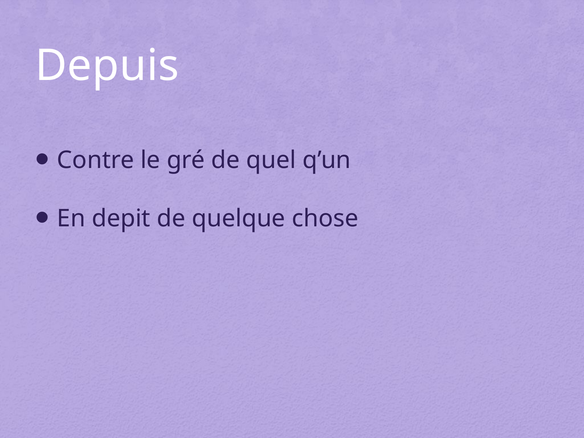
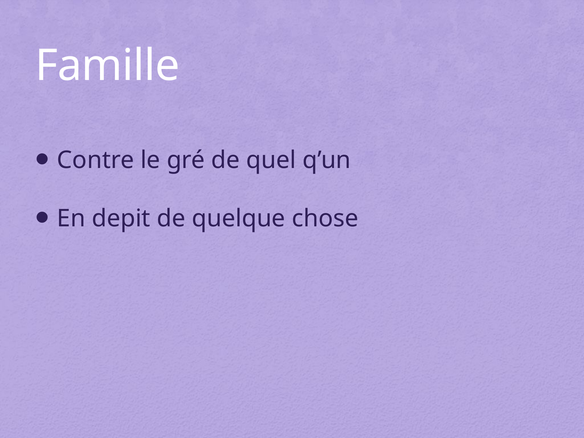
Depuis: Depuis -> Famille
